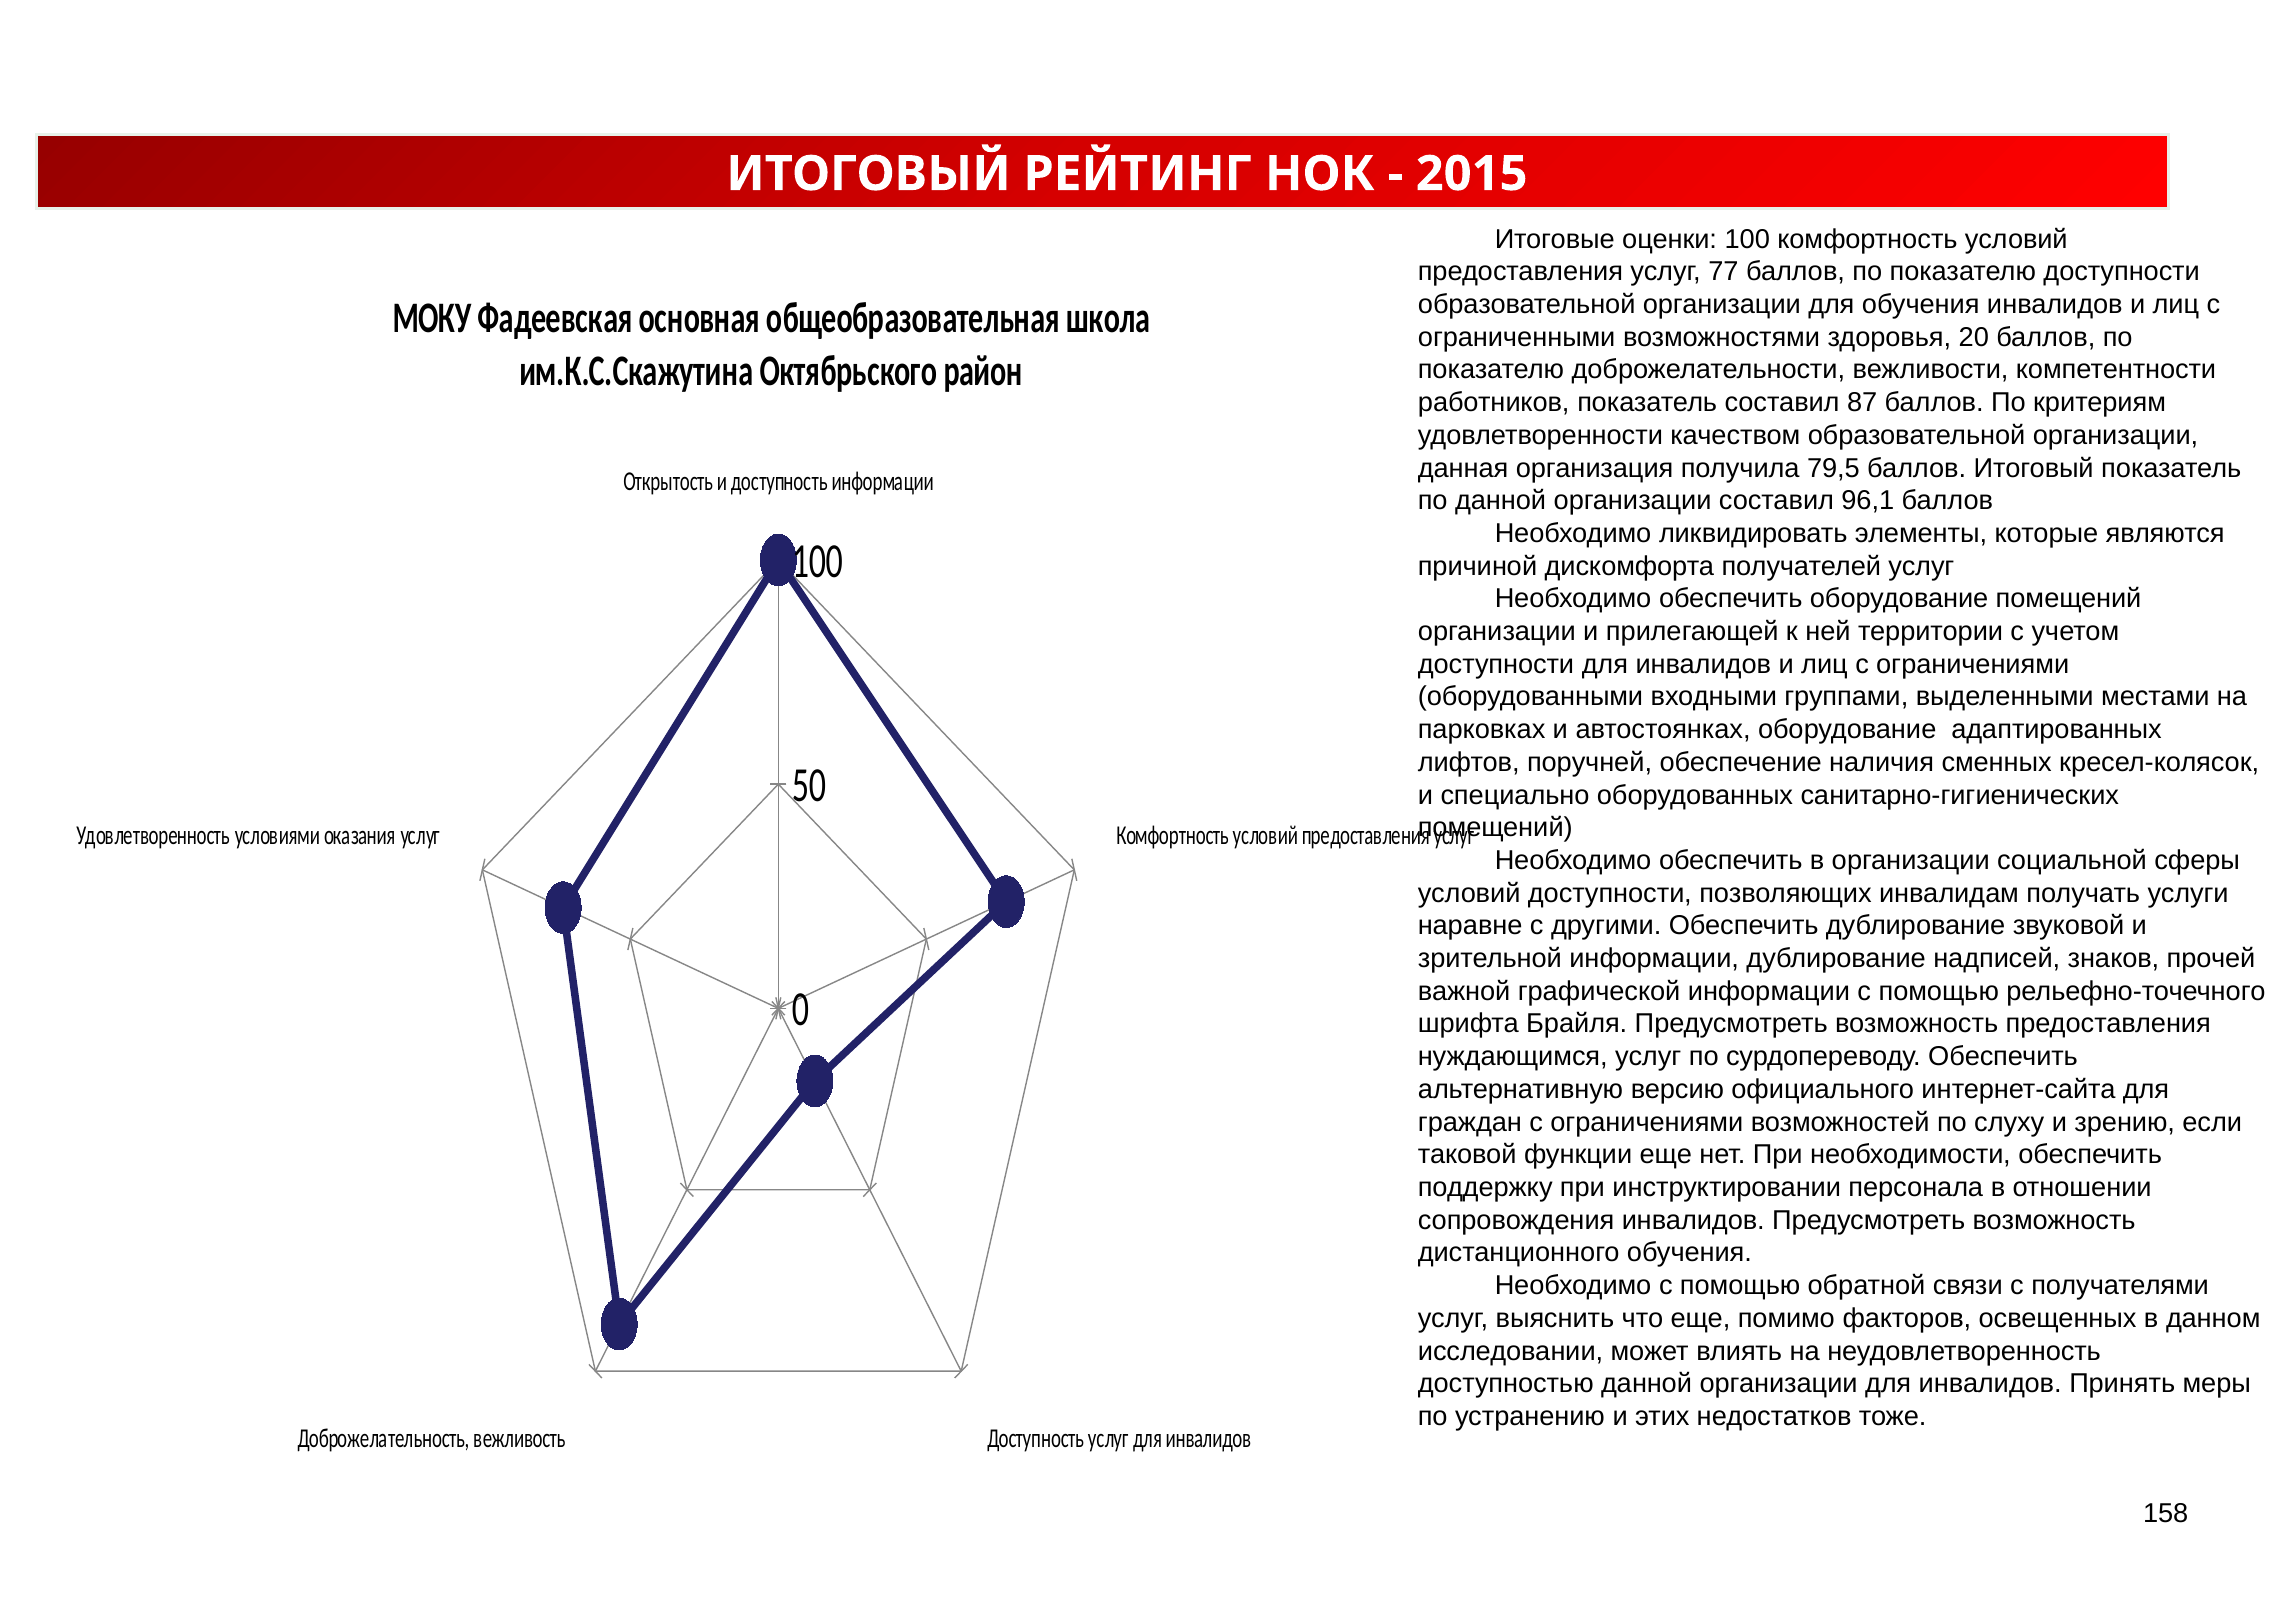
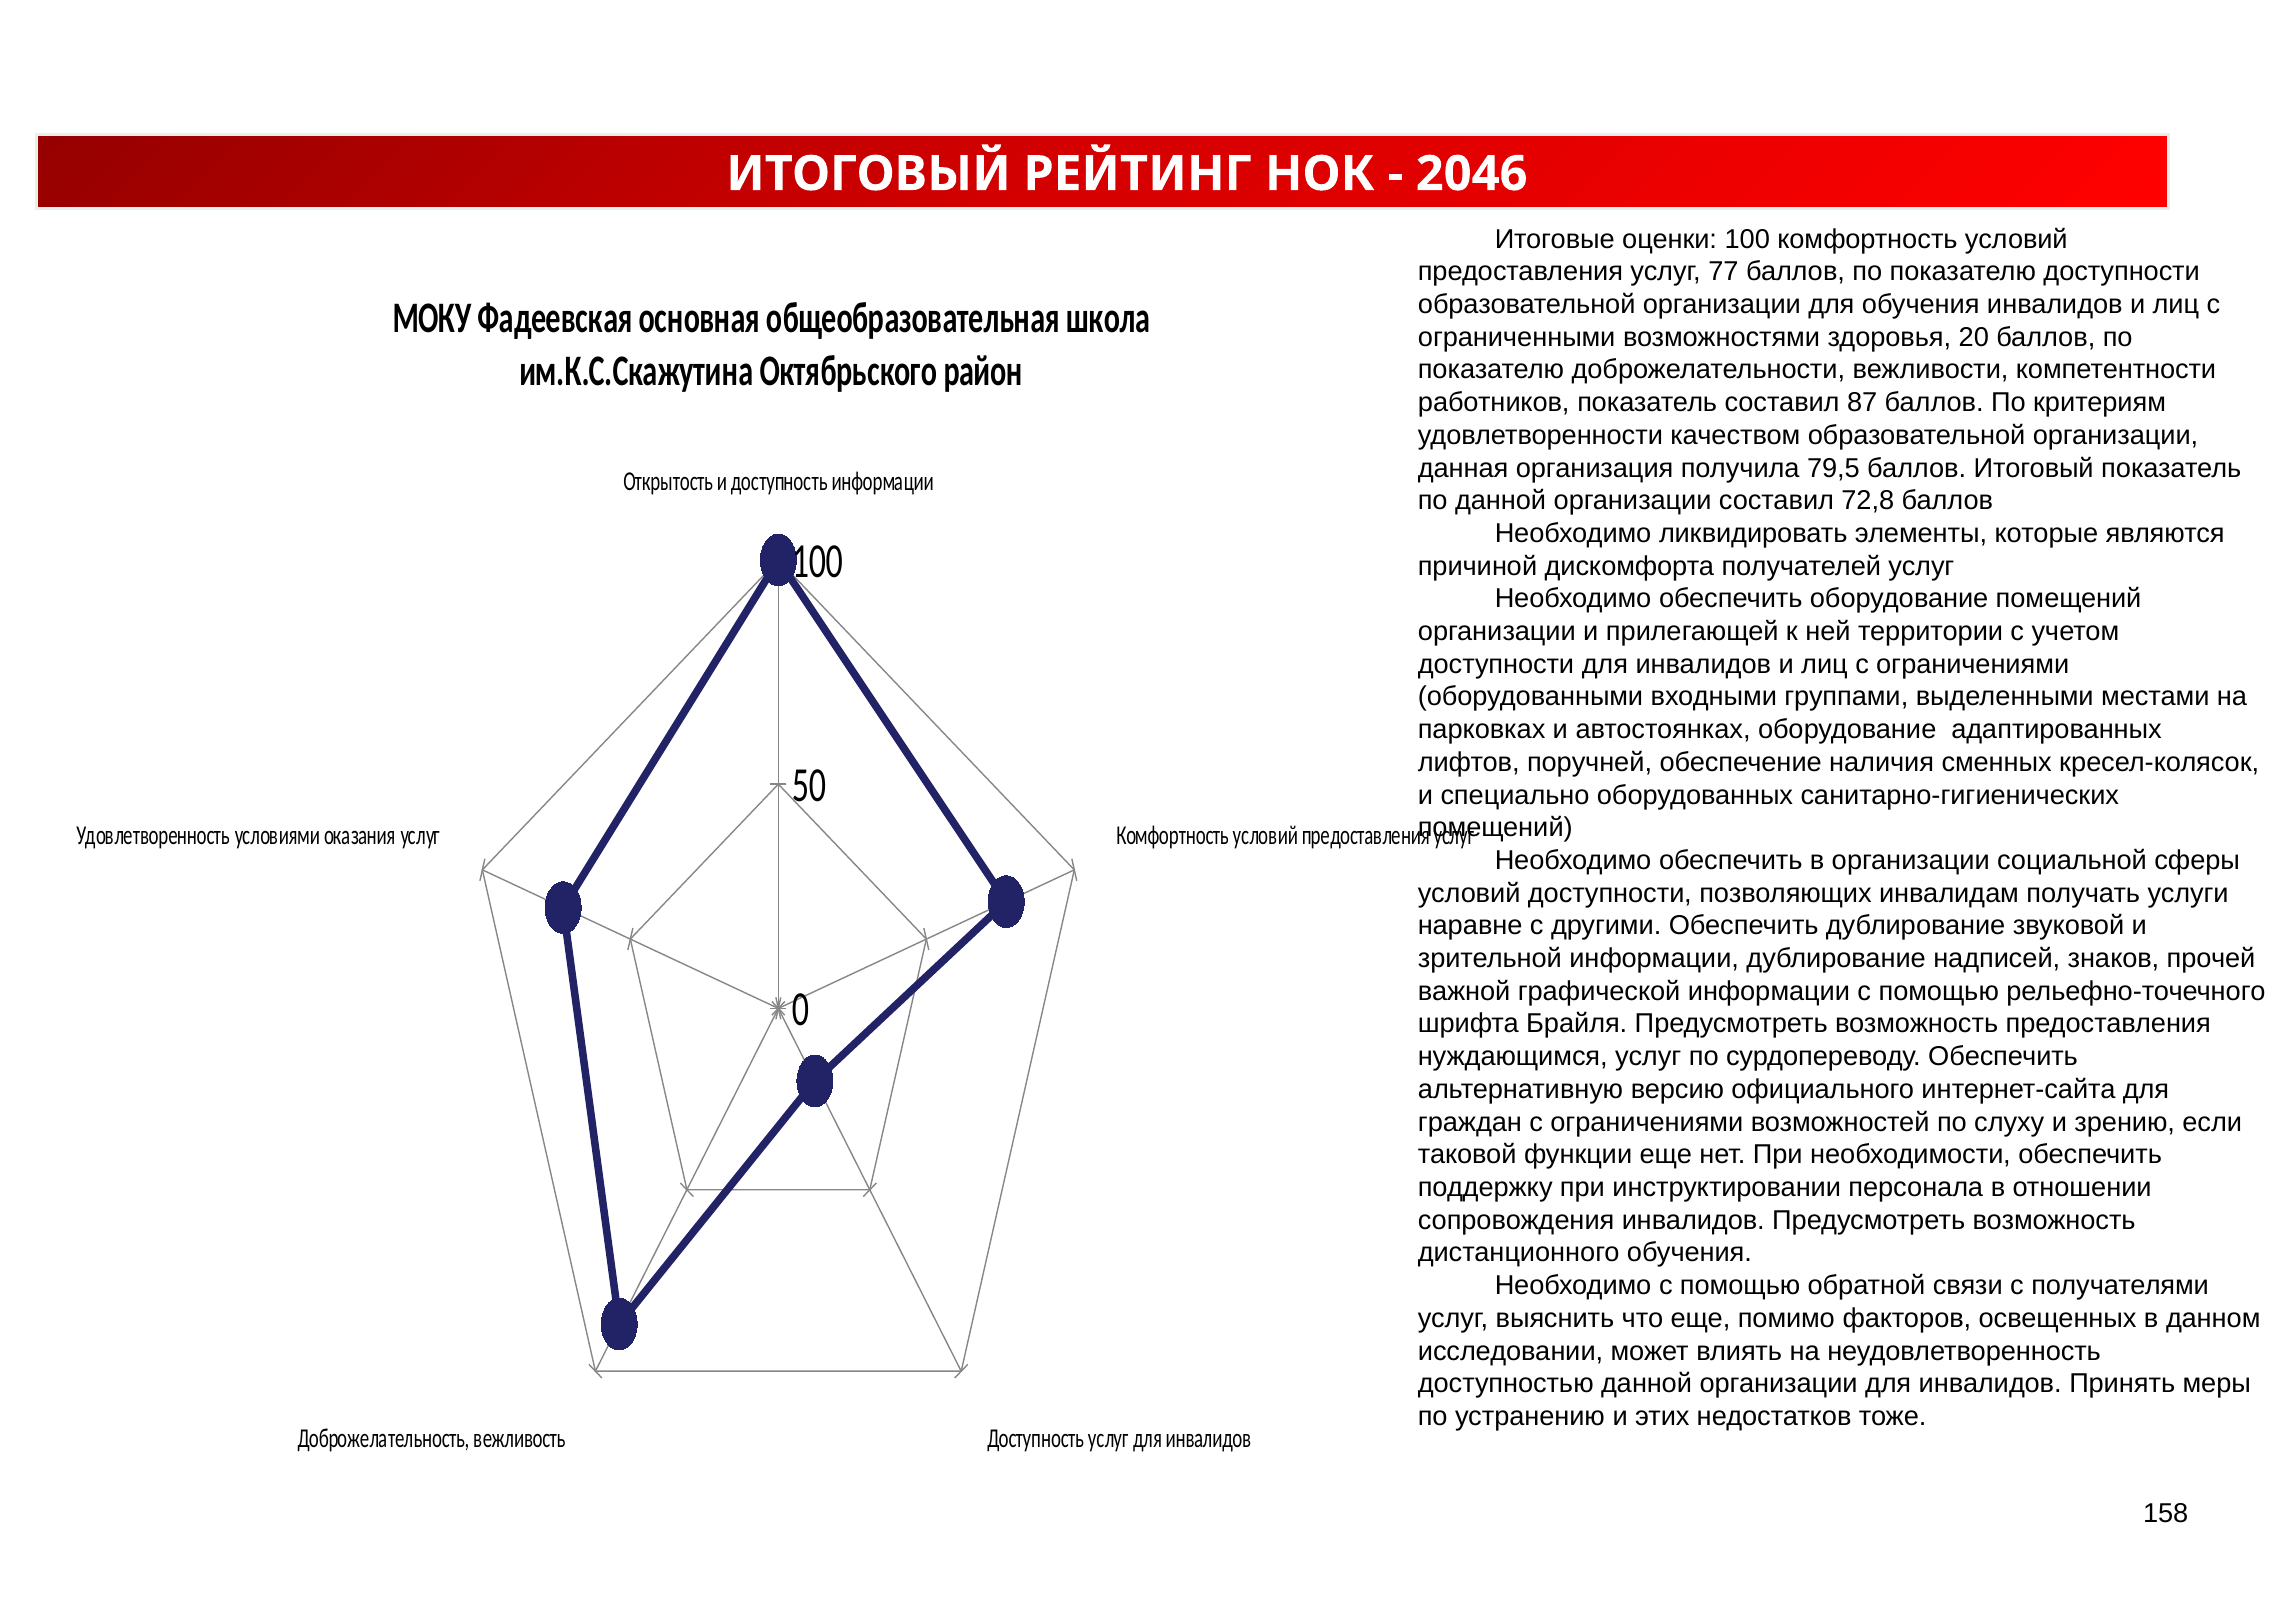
2015: 2015 -> 2046
96,1: 96,1 -> 72,8
